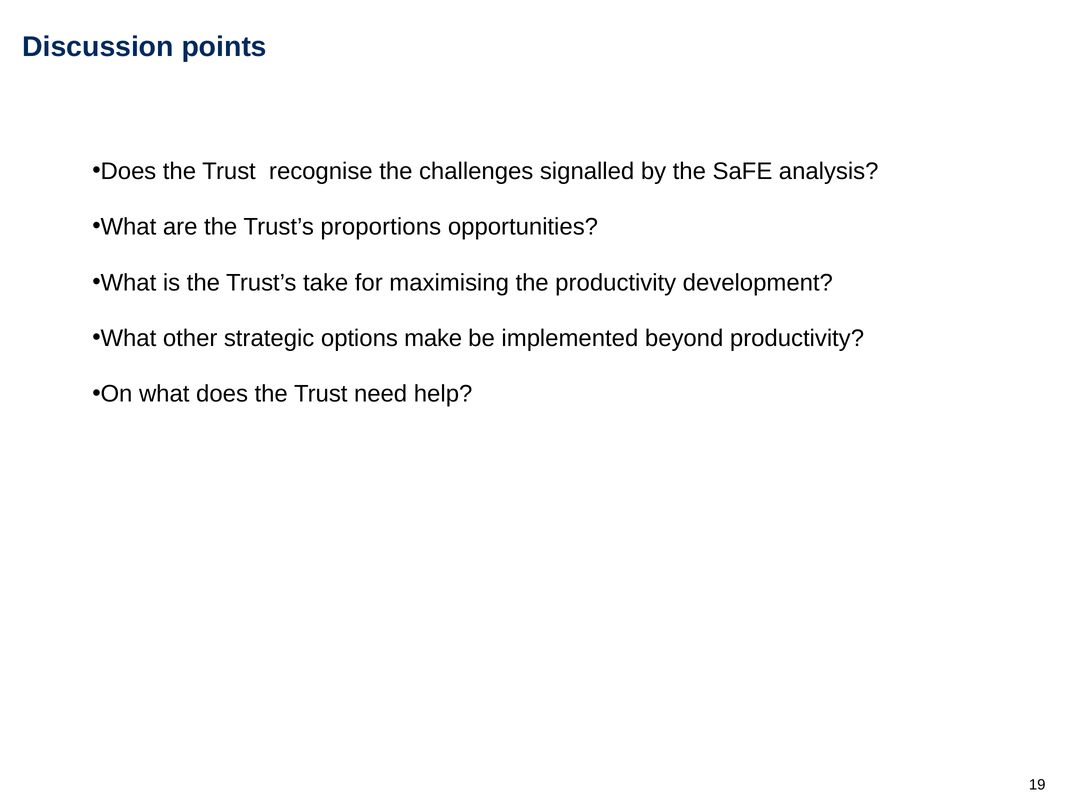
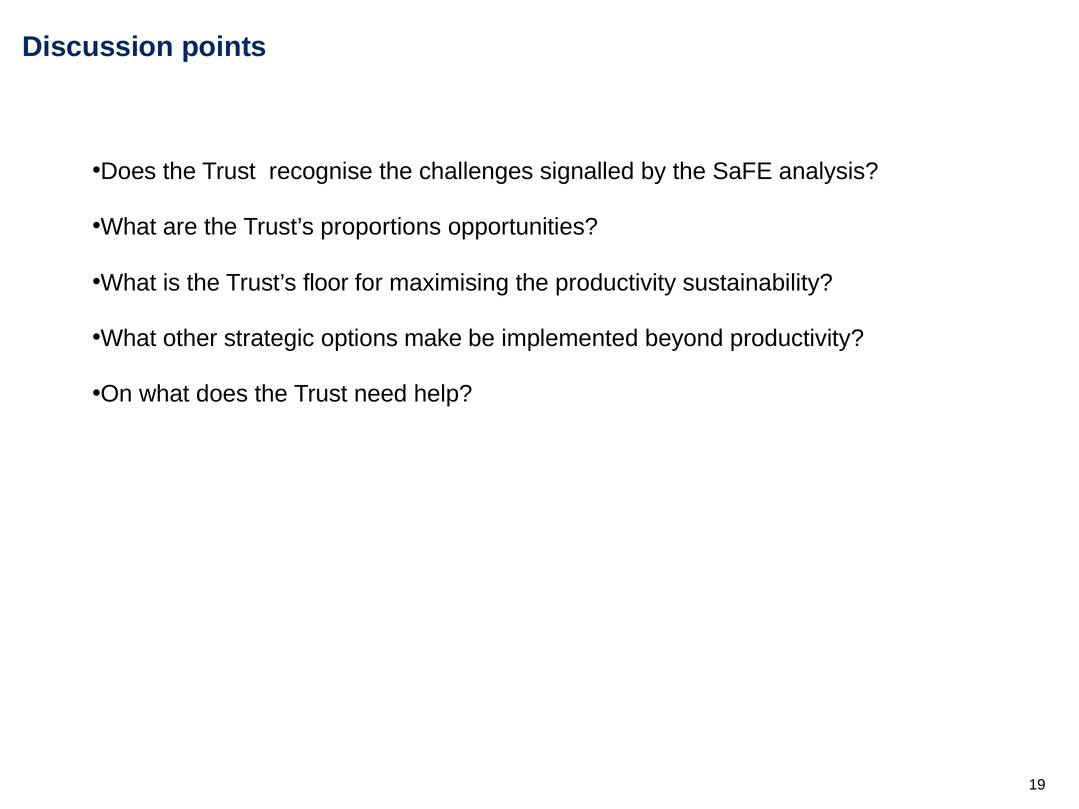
take: take -> floor
development: development -> sustainability
